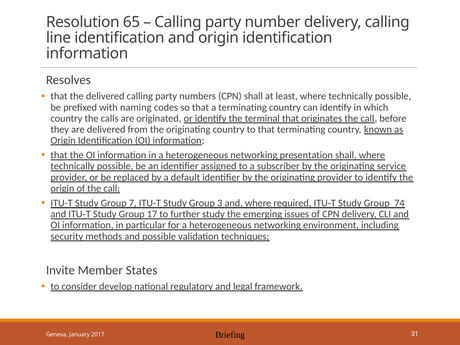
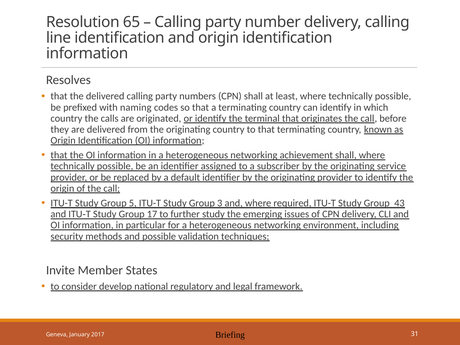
presentation: presentation -> achievement
7: 7 -> 5
74: 74 -> 43
